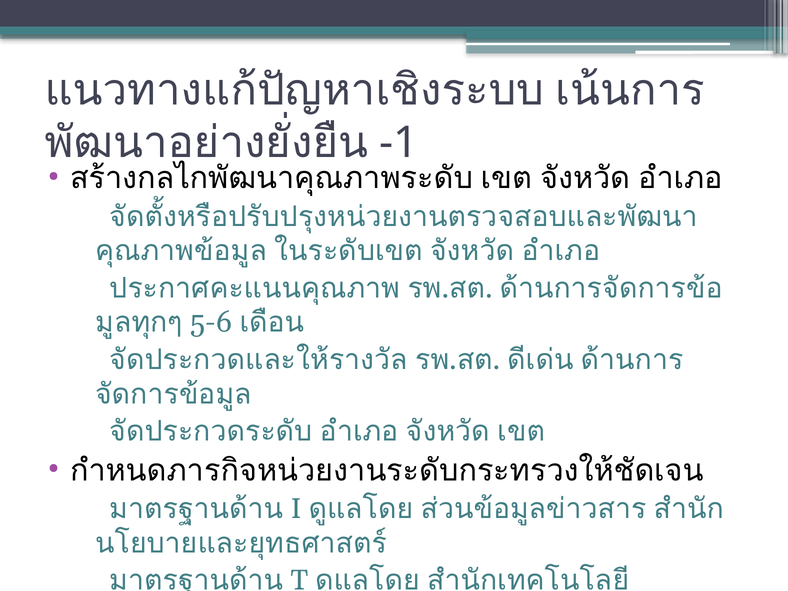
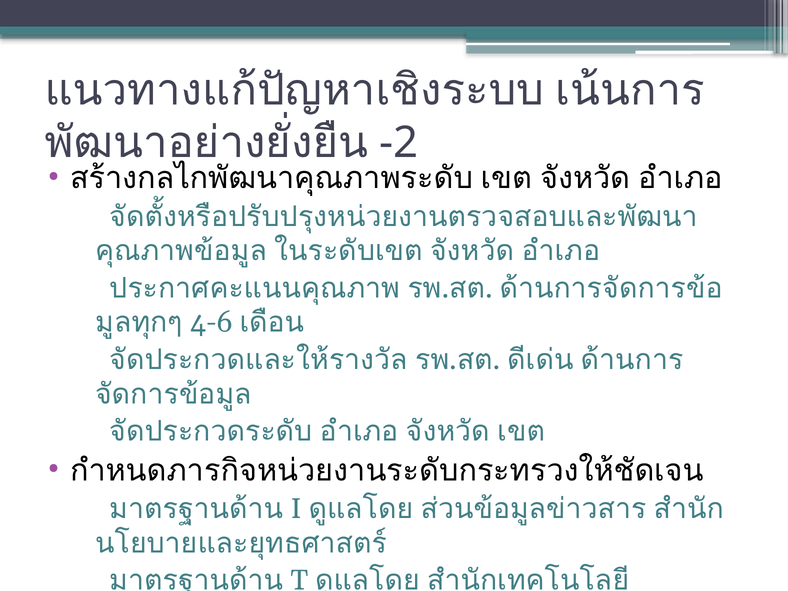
-1: -1 -> -2
5-6: 5-6 -> 4-6
